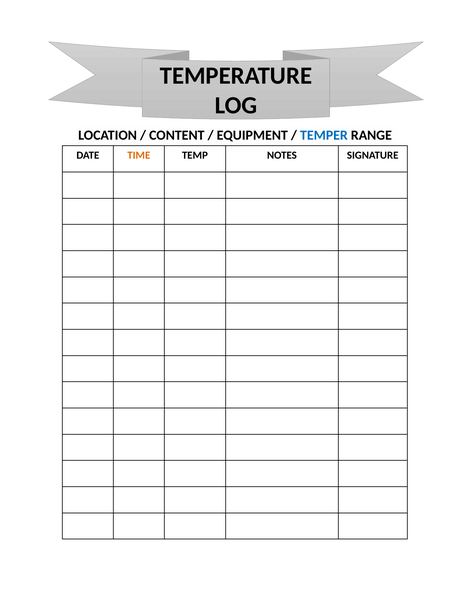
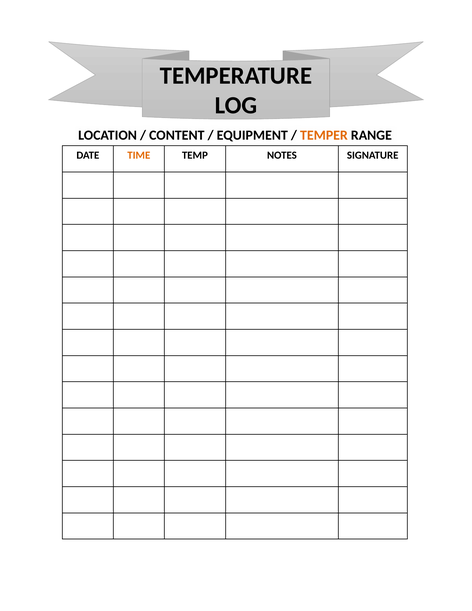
TEMPER colour: blue -> orange
